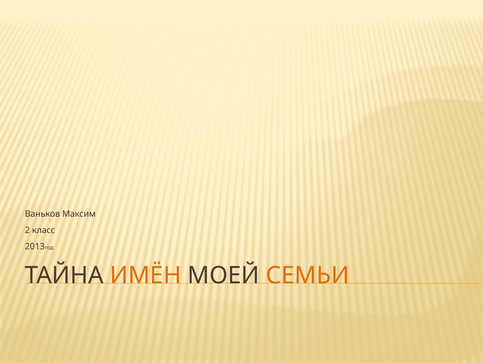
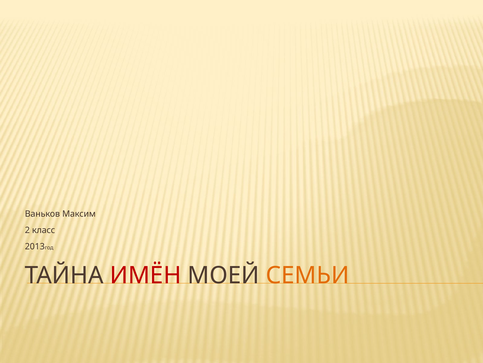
ИМЁН colour: orange -> red
